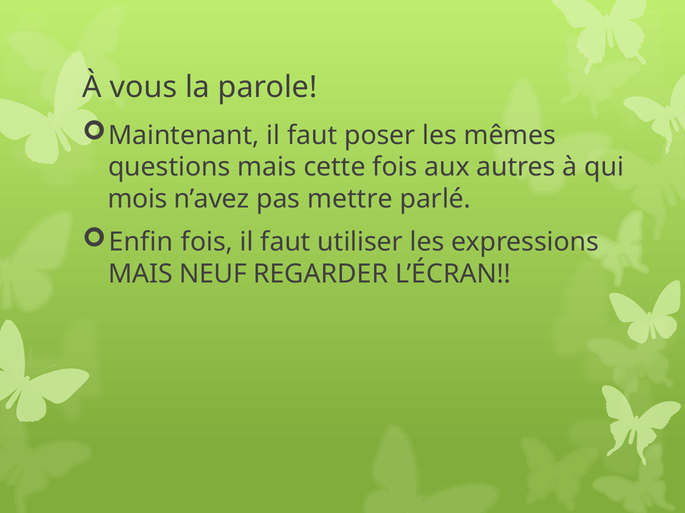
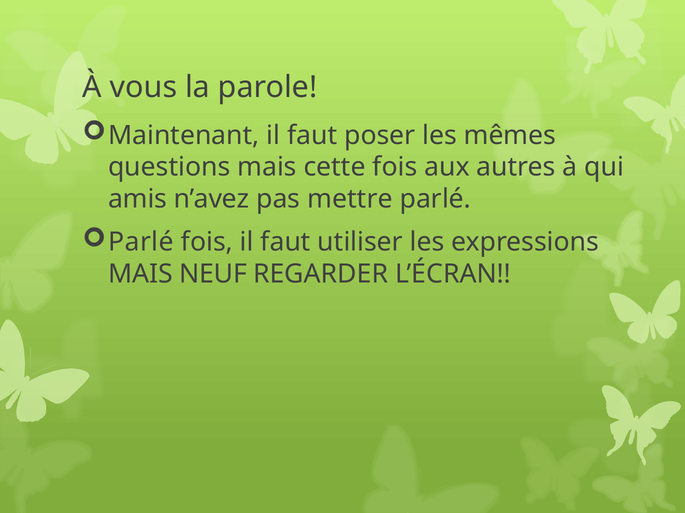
mois: mois -> amis
Enfin at (141, 242): Enfin -> Parlé
